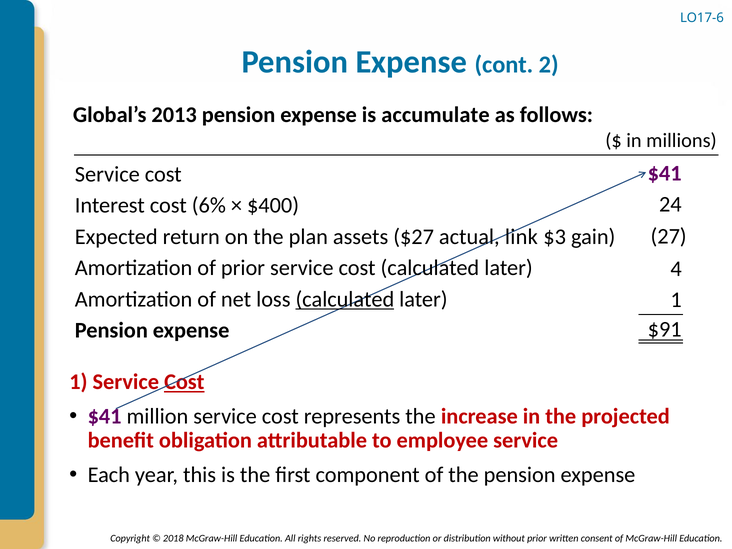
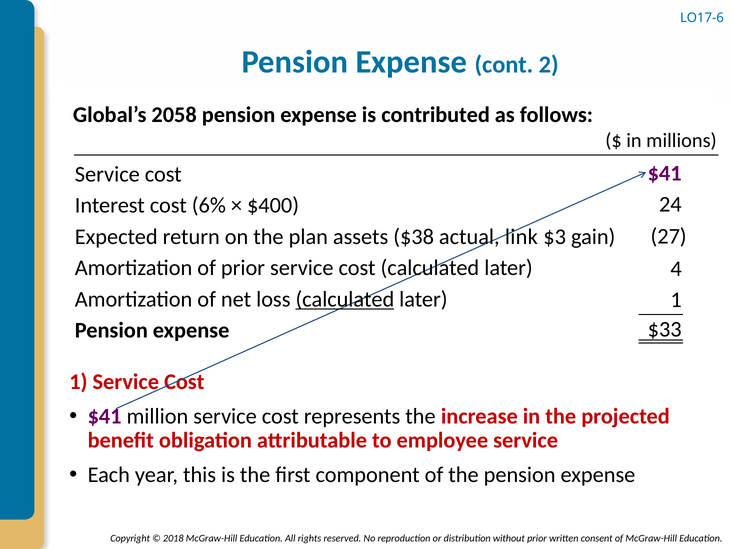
2013: 2013 -> 2058
accumulate: accumulate -> contributed
$27: $27 -> $38
$91: $91 -> $33
Cost at (184, 382) underline: present -> none
